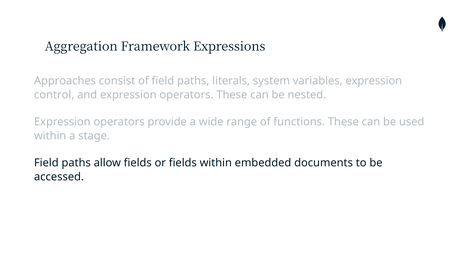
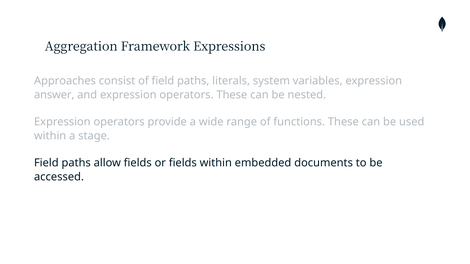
control: control -> answer
